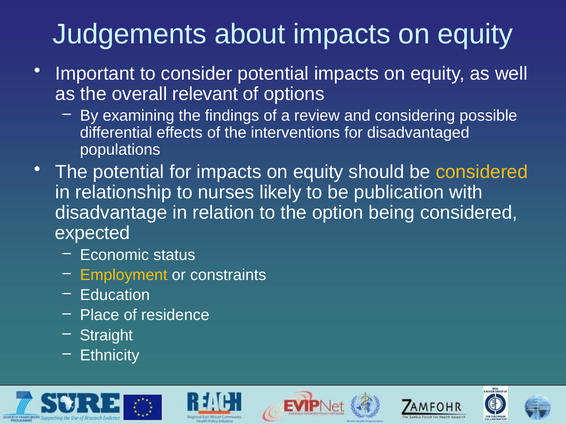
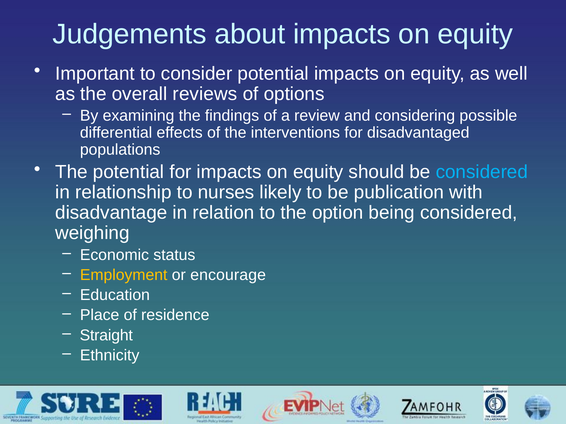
relevant: relevant -> reviews
considered at (482, 172) colour: yellow -> light blue
expected: expected -> weighing
constraints: constraints -> encourage
